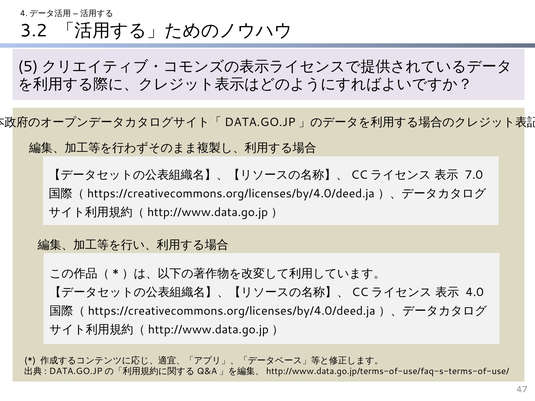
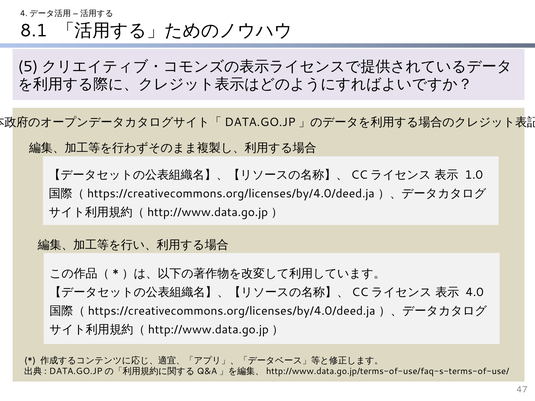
3.2: 3.2 -> 8.1
7.0: 7.0 -> 1.0
